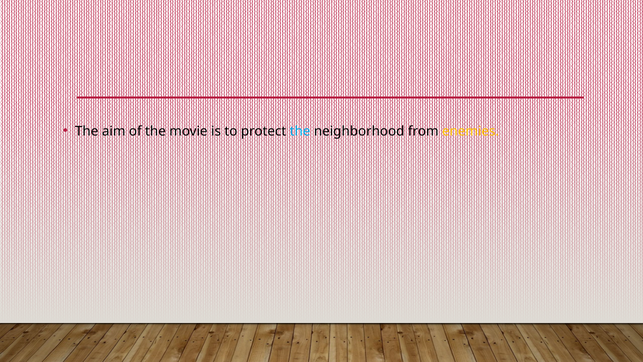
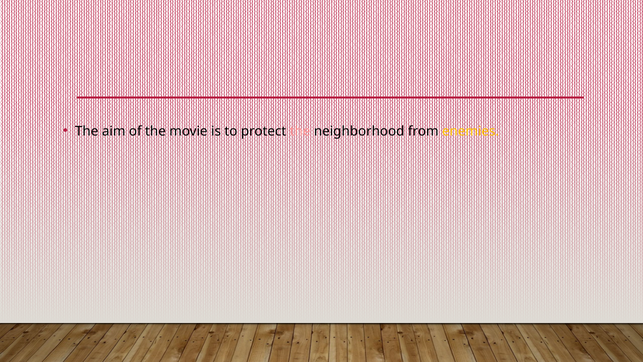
the at (300, 131) colour: light blue -> pink
